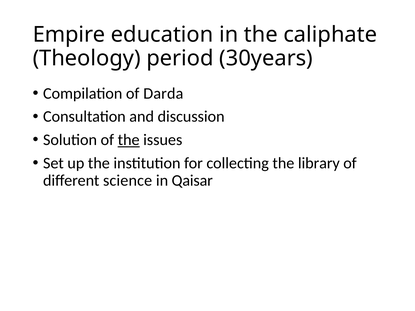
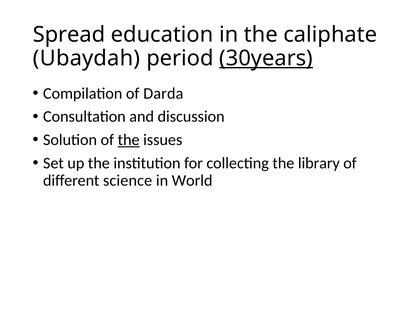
Empire: Empire -> Spread
Theology: Theology -> Ubaydah
30years underline: none -> present
Qaisar: Qaisar -> World
